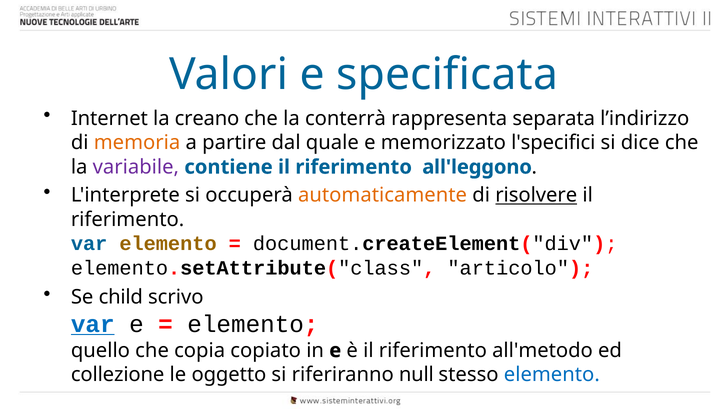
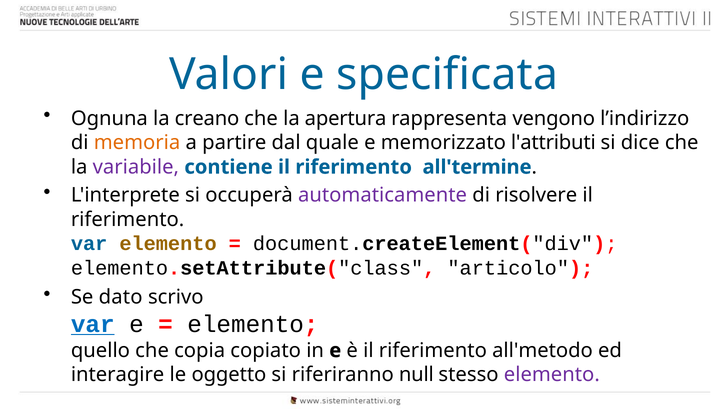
Internet: Internet -> Ognuna
conterrà: conterrà -> apertura
separata: separata -> vengono
l'specifici: l'specifici -> l'attributi
all'leggono: all'leggono -> all'termine
automaticamente colour: orange -> purple
risolvere underline: present -> none
child: child -> dato
collezione: collezione -> interagire
elemento at (552, 375) colour: blue -> purple
